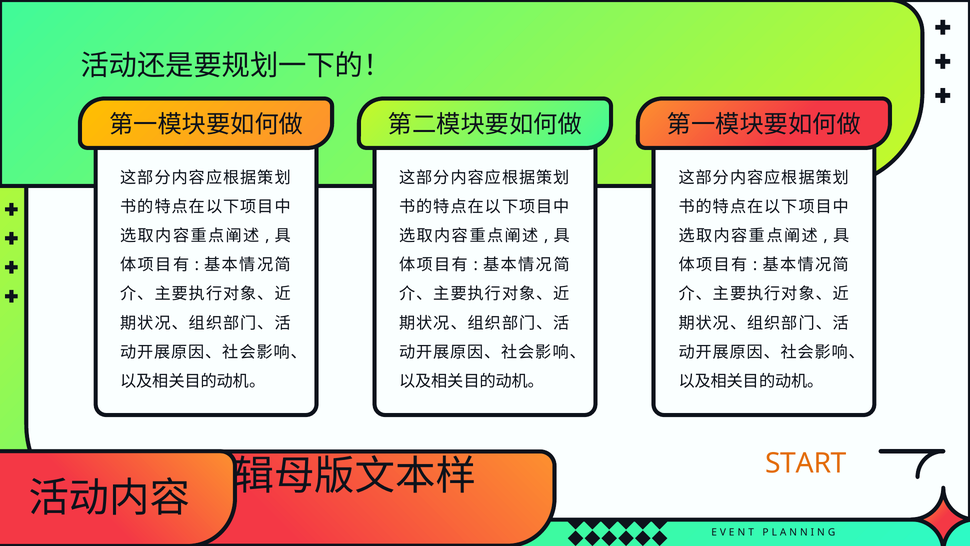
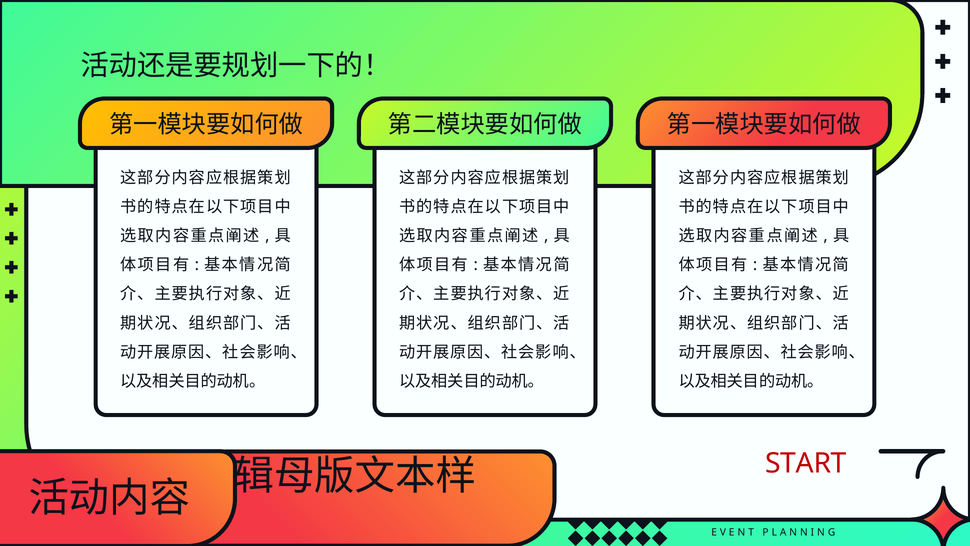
START colour: orange -> red
